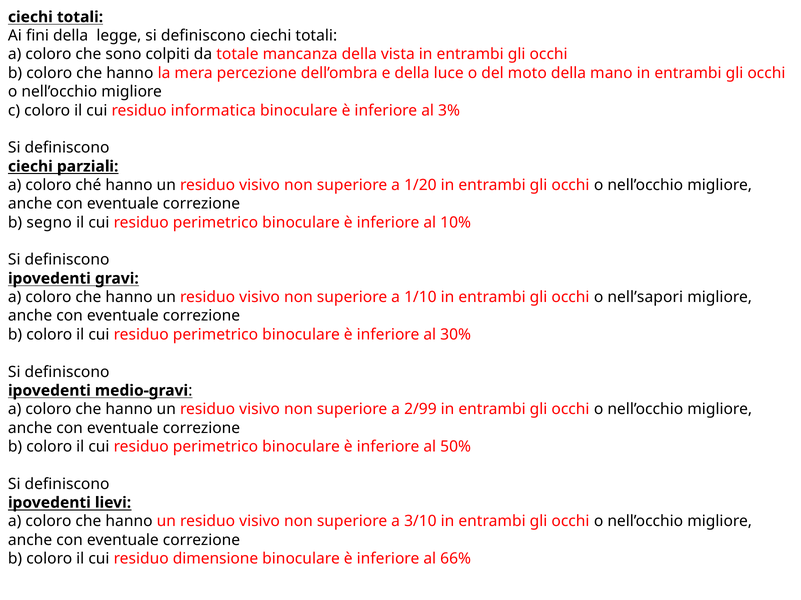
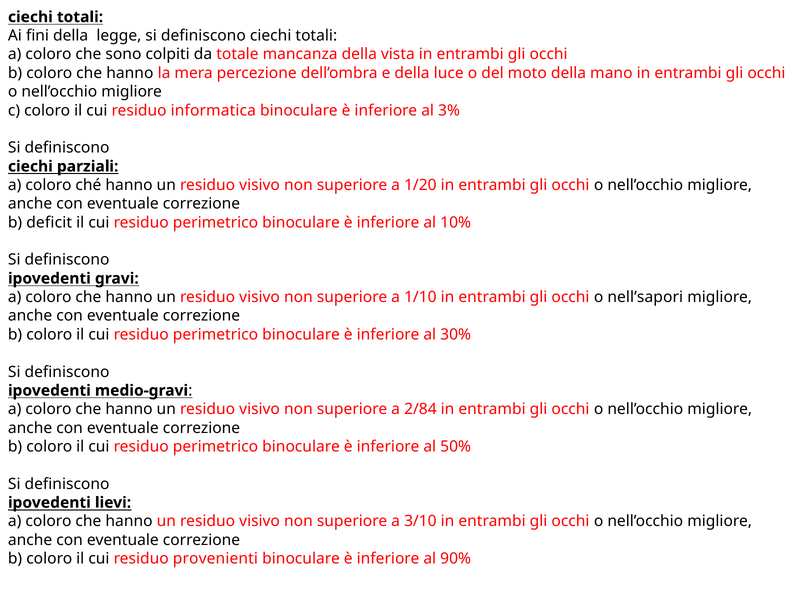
segno: segno -> deficit
2/99: 2/99 -> 2/84
dimensione: dimensione -> provenienti
66%: 66% -> 90%
